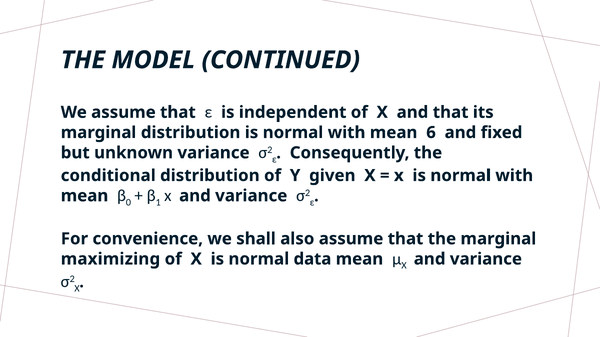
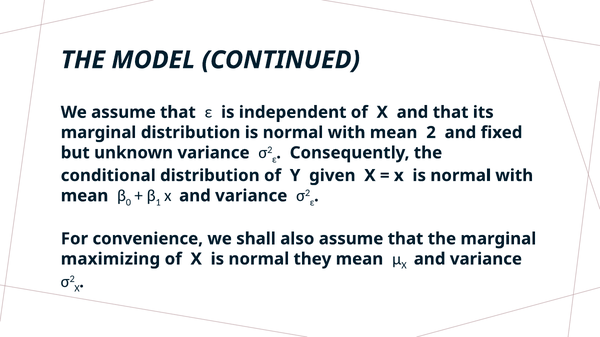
6: 6 -> 2
data: data -> they
